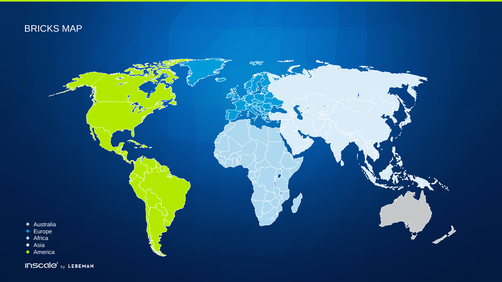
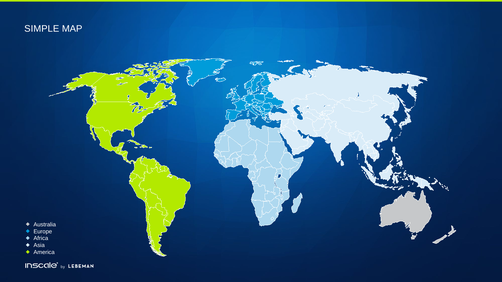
BRICKS: BRICKS -> SIMPLE
